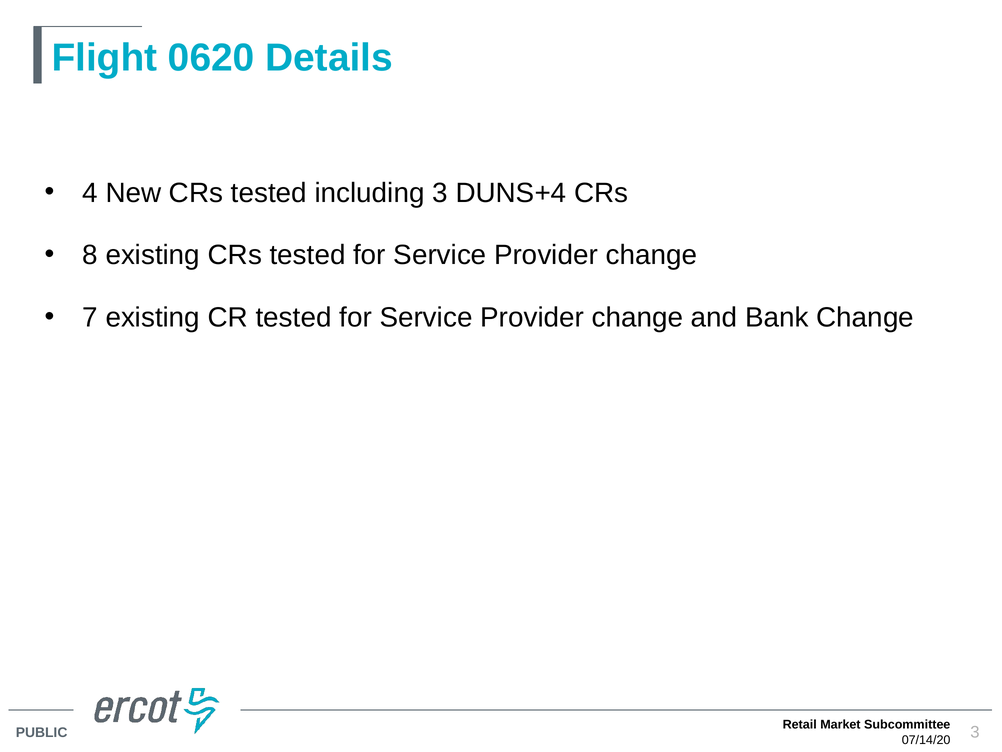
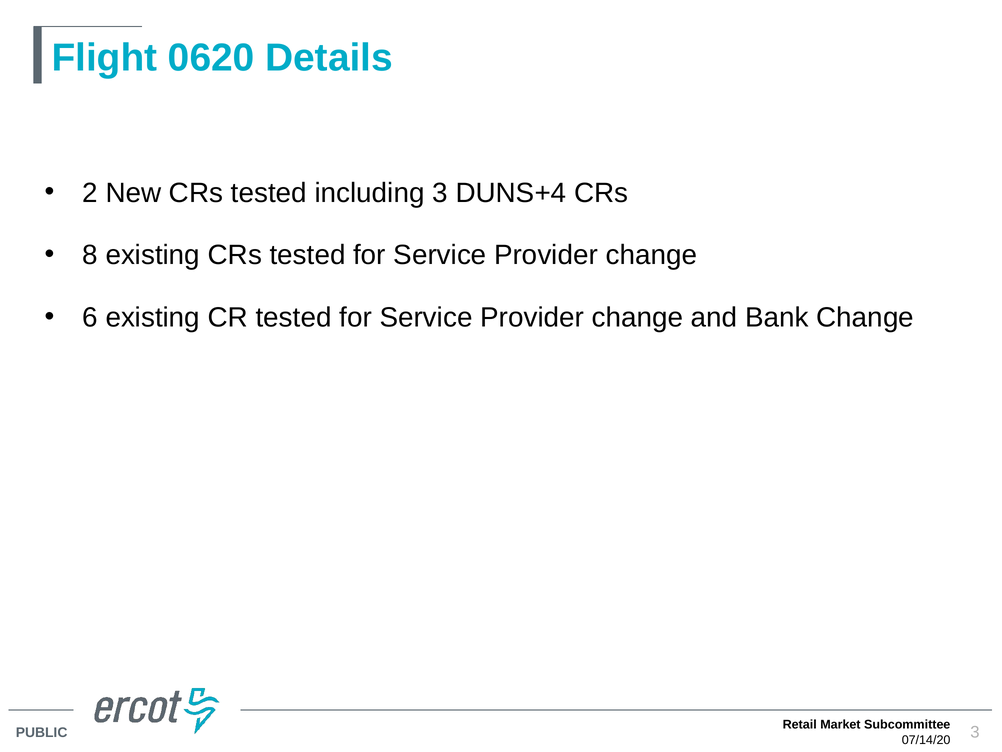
4: 4 -> 2
7: 7 -> 6
